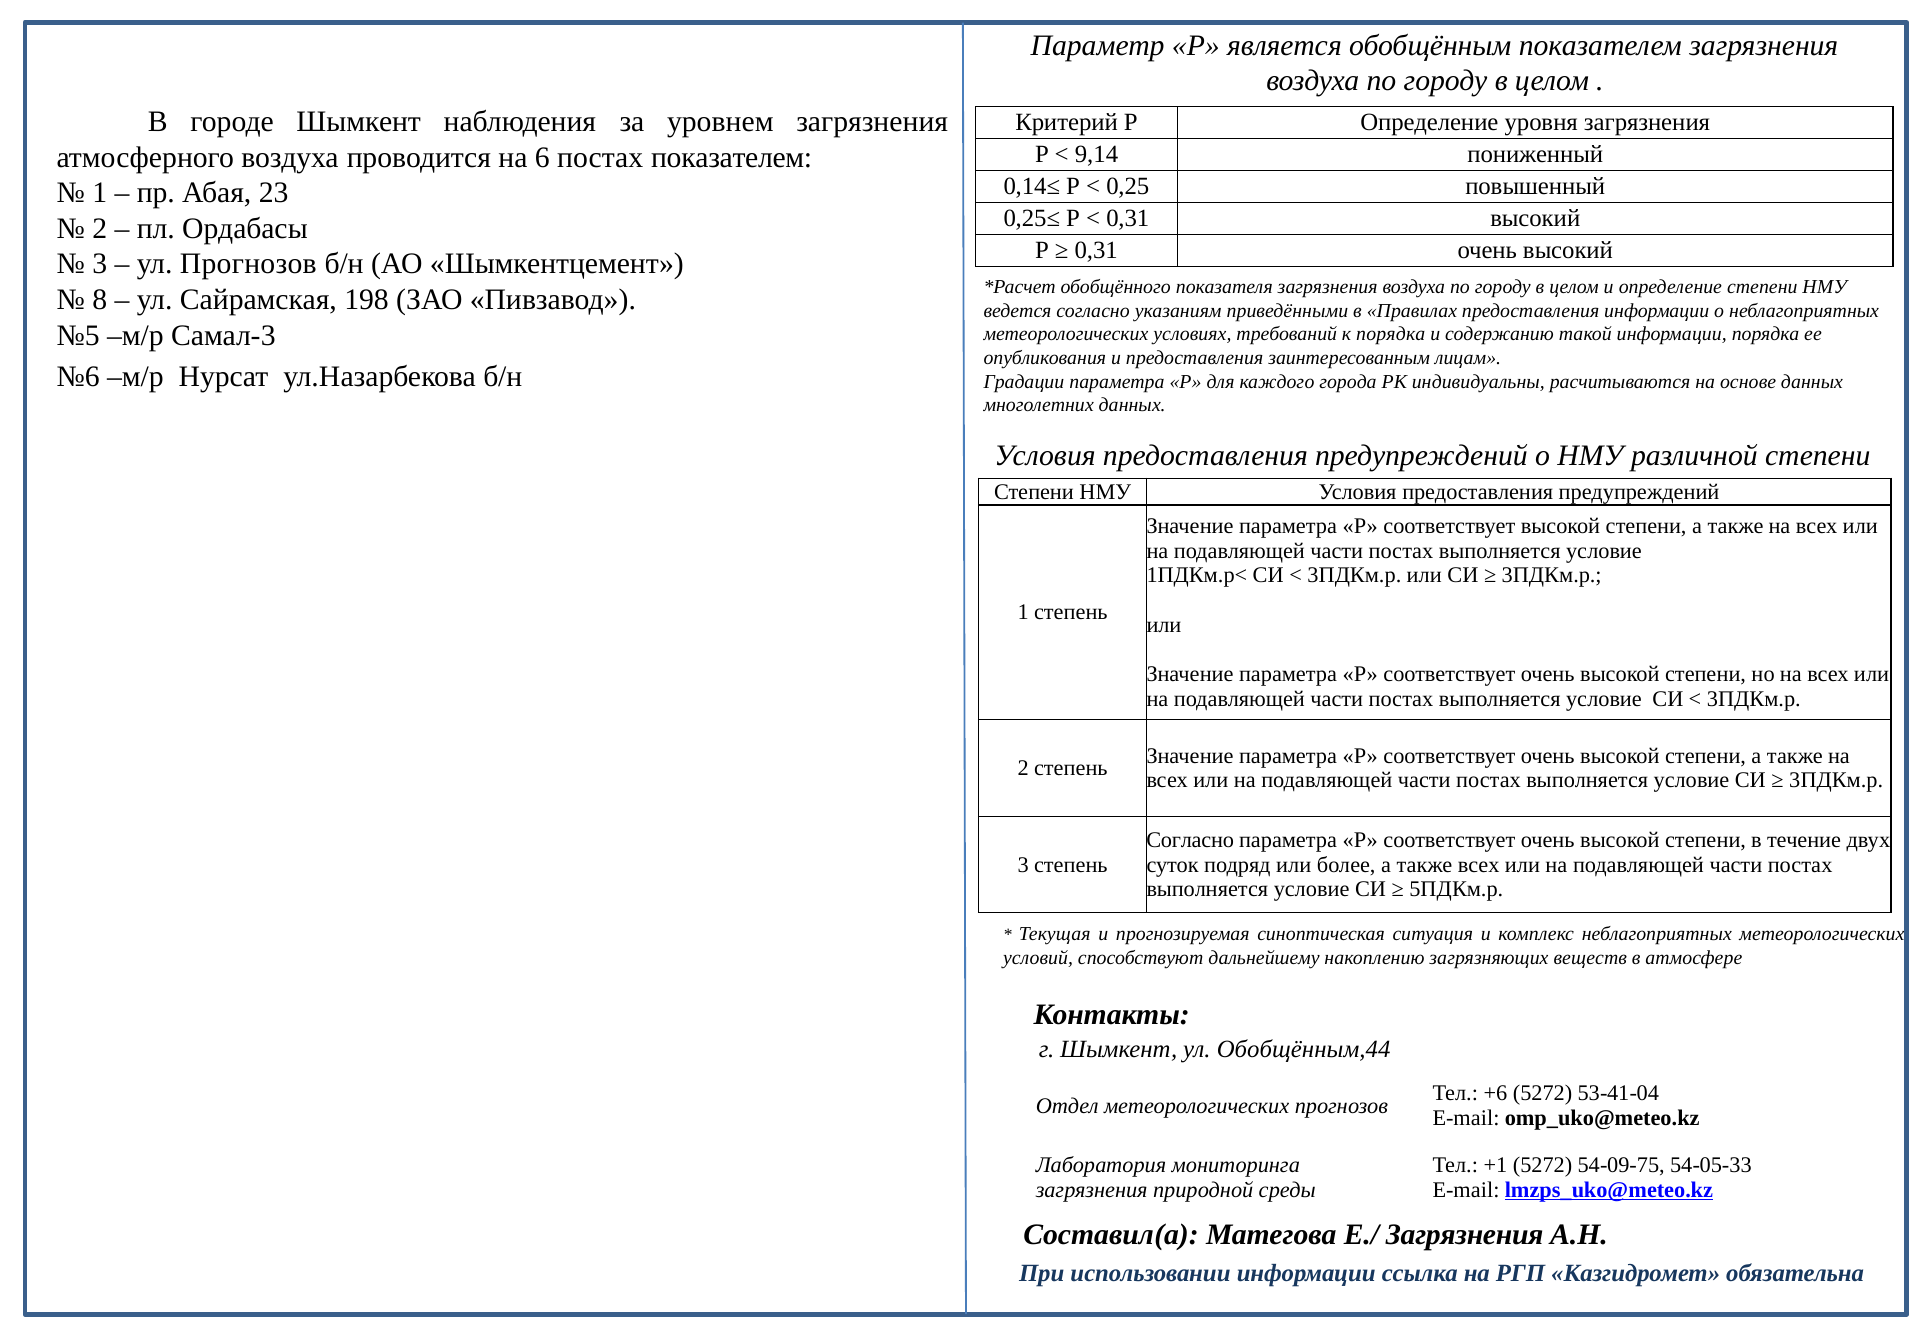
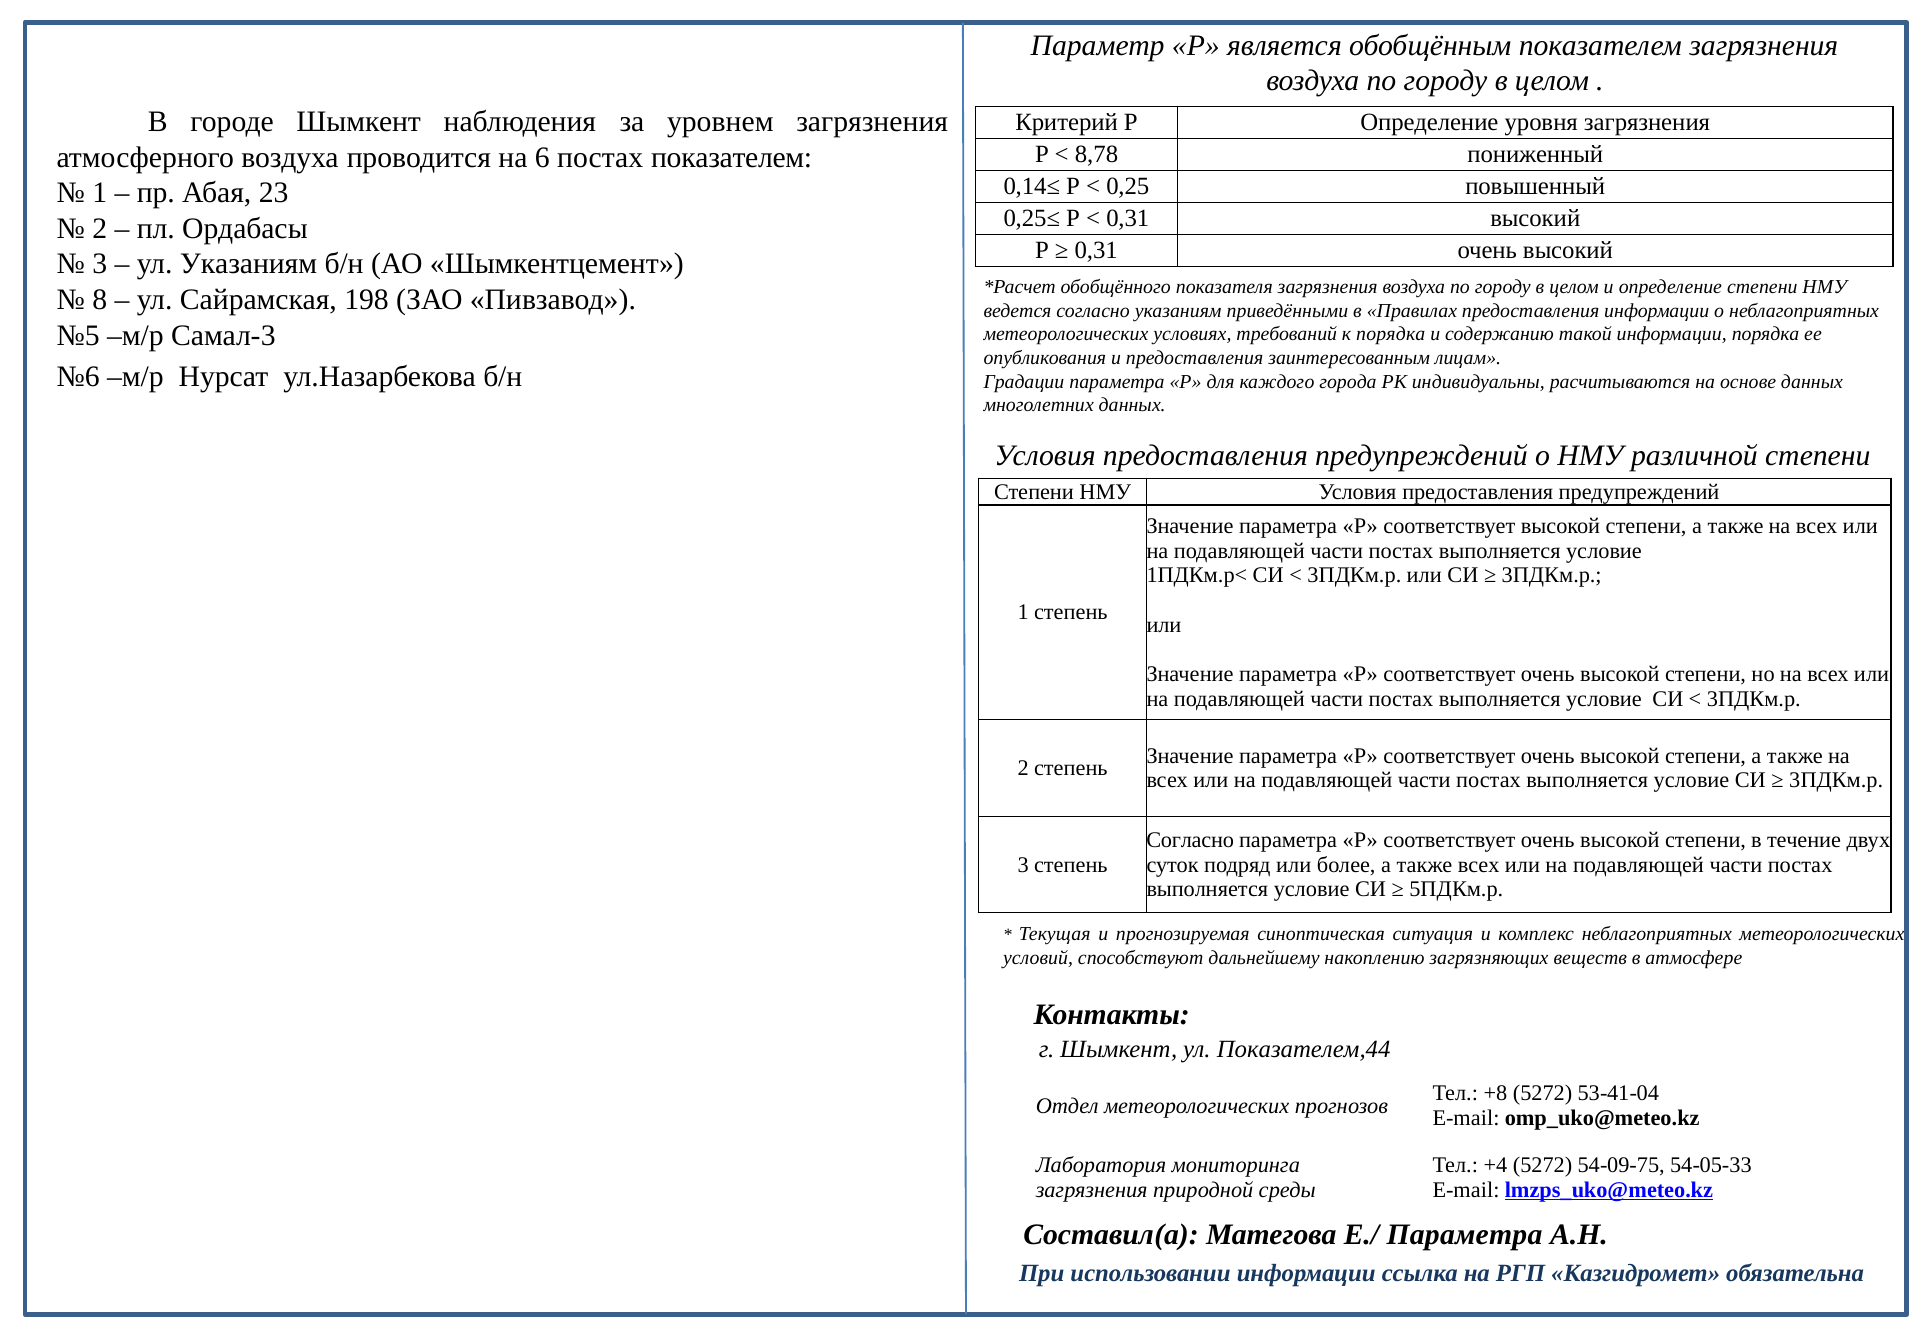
9,14: 9,14 -> 8,78
ул Прогнозов: Прогнозов -> Указаниям
Обобщённым,44: Обобщённым,44 -> Показателем,44
+6: +6 -> +8
+1: +1 -> +4
Е./ Загрязнения: Загрязнения -> Параметра
